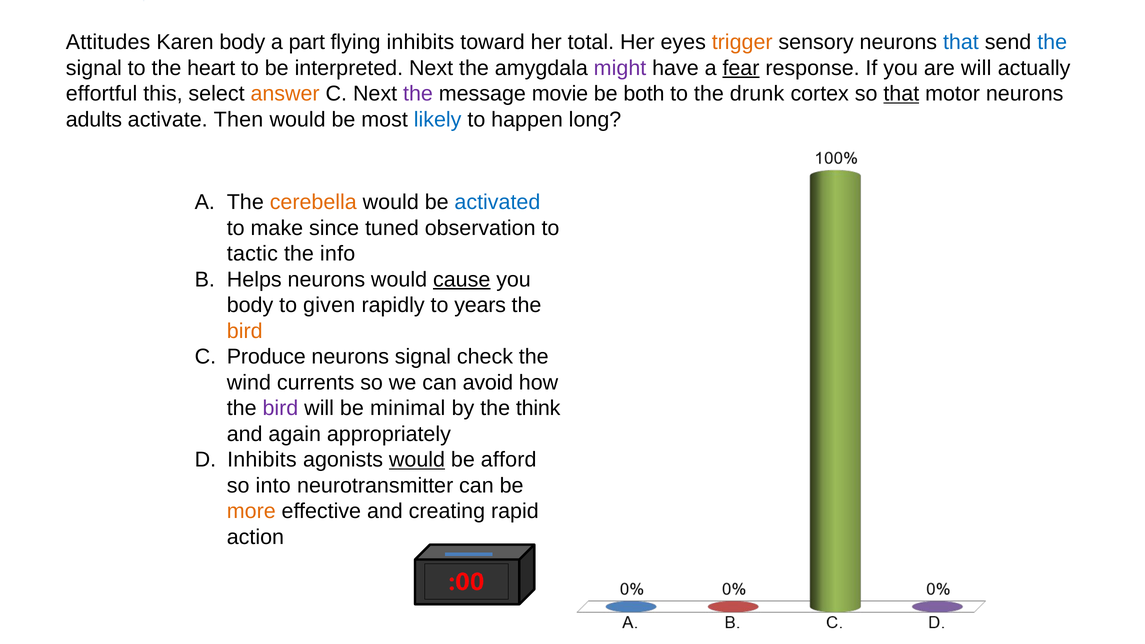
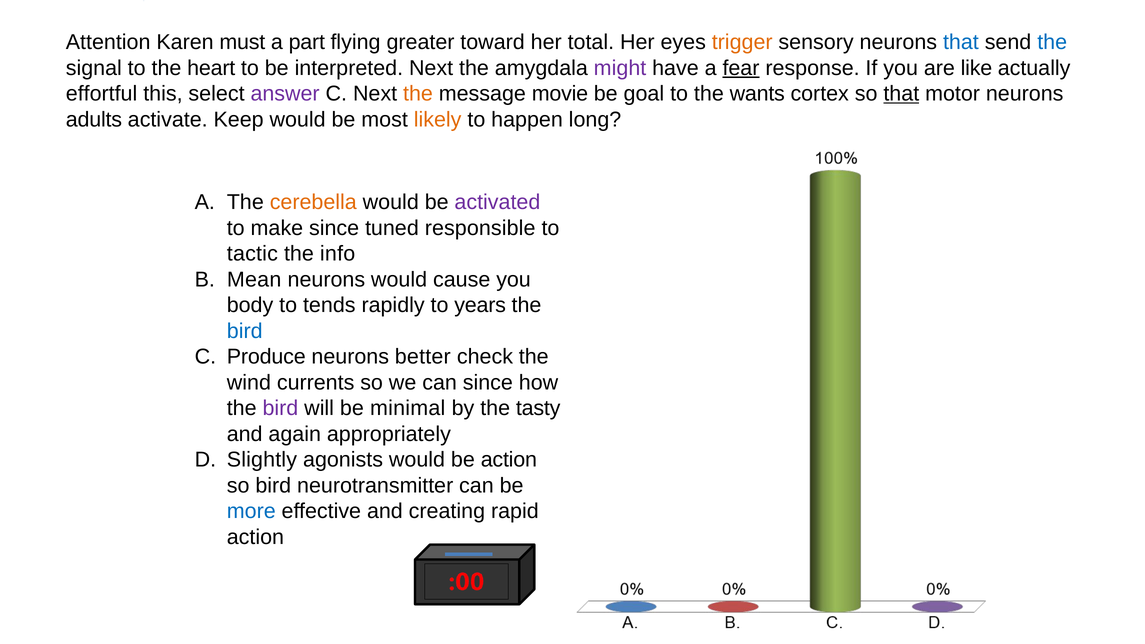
Attitudes: Attitudes -> Attention
Karen body: body -> must
flying inhibits: inhibits -> greater
are will: will -> like
answer colour: orange -> purple
the at (418, 94) colour: purple -> orange
both: both -> goal
drunk: drunk -> wants
Then: Then -> Keep
likely colour: blue -> orange
activated colour: blue -> purple
observation: observation -> responsible
Helps: Helps -> Mean
cause underline: present -> none
given: given -> tends
bird at (245, 331) colour: orange -> blue
neurons signal: signal -> better
can avoid: avoid -> since
think: think -> tasty
Inhibits at (262, 460): Inhibits -> Slightly
would at (417, 460) underline: present -> none
be afford: afford -> action
so into: into -> bird
more colour: orange -> blue
